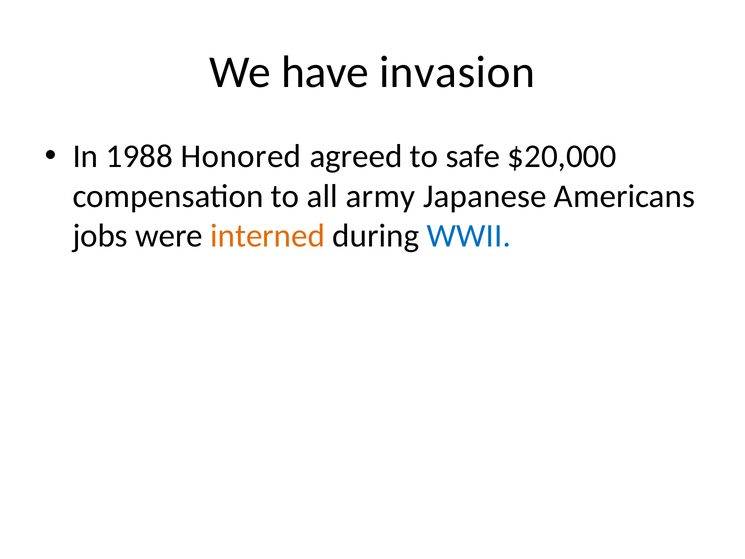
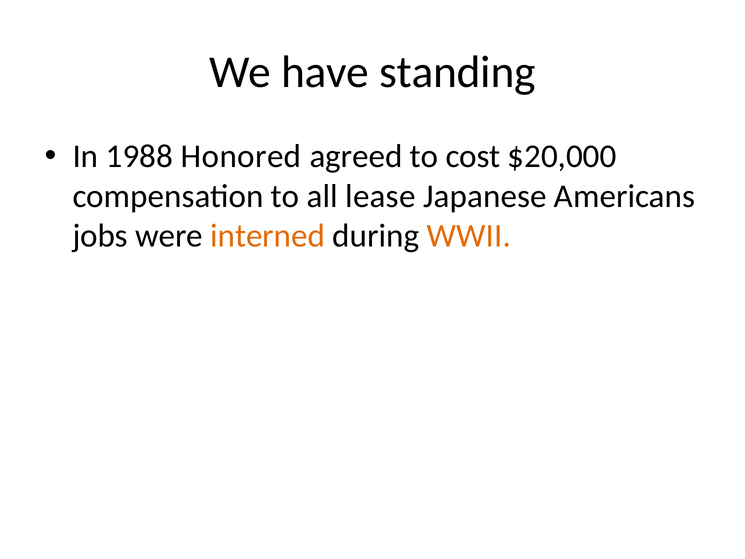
invasion: invasion -> standing
safe: safe -> cost
army: army -> lease
WWII colour: blue -> orange
